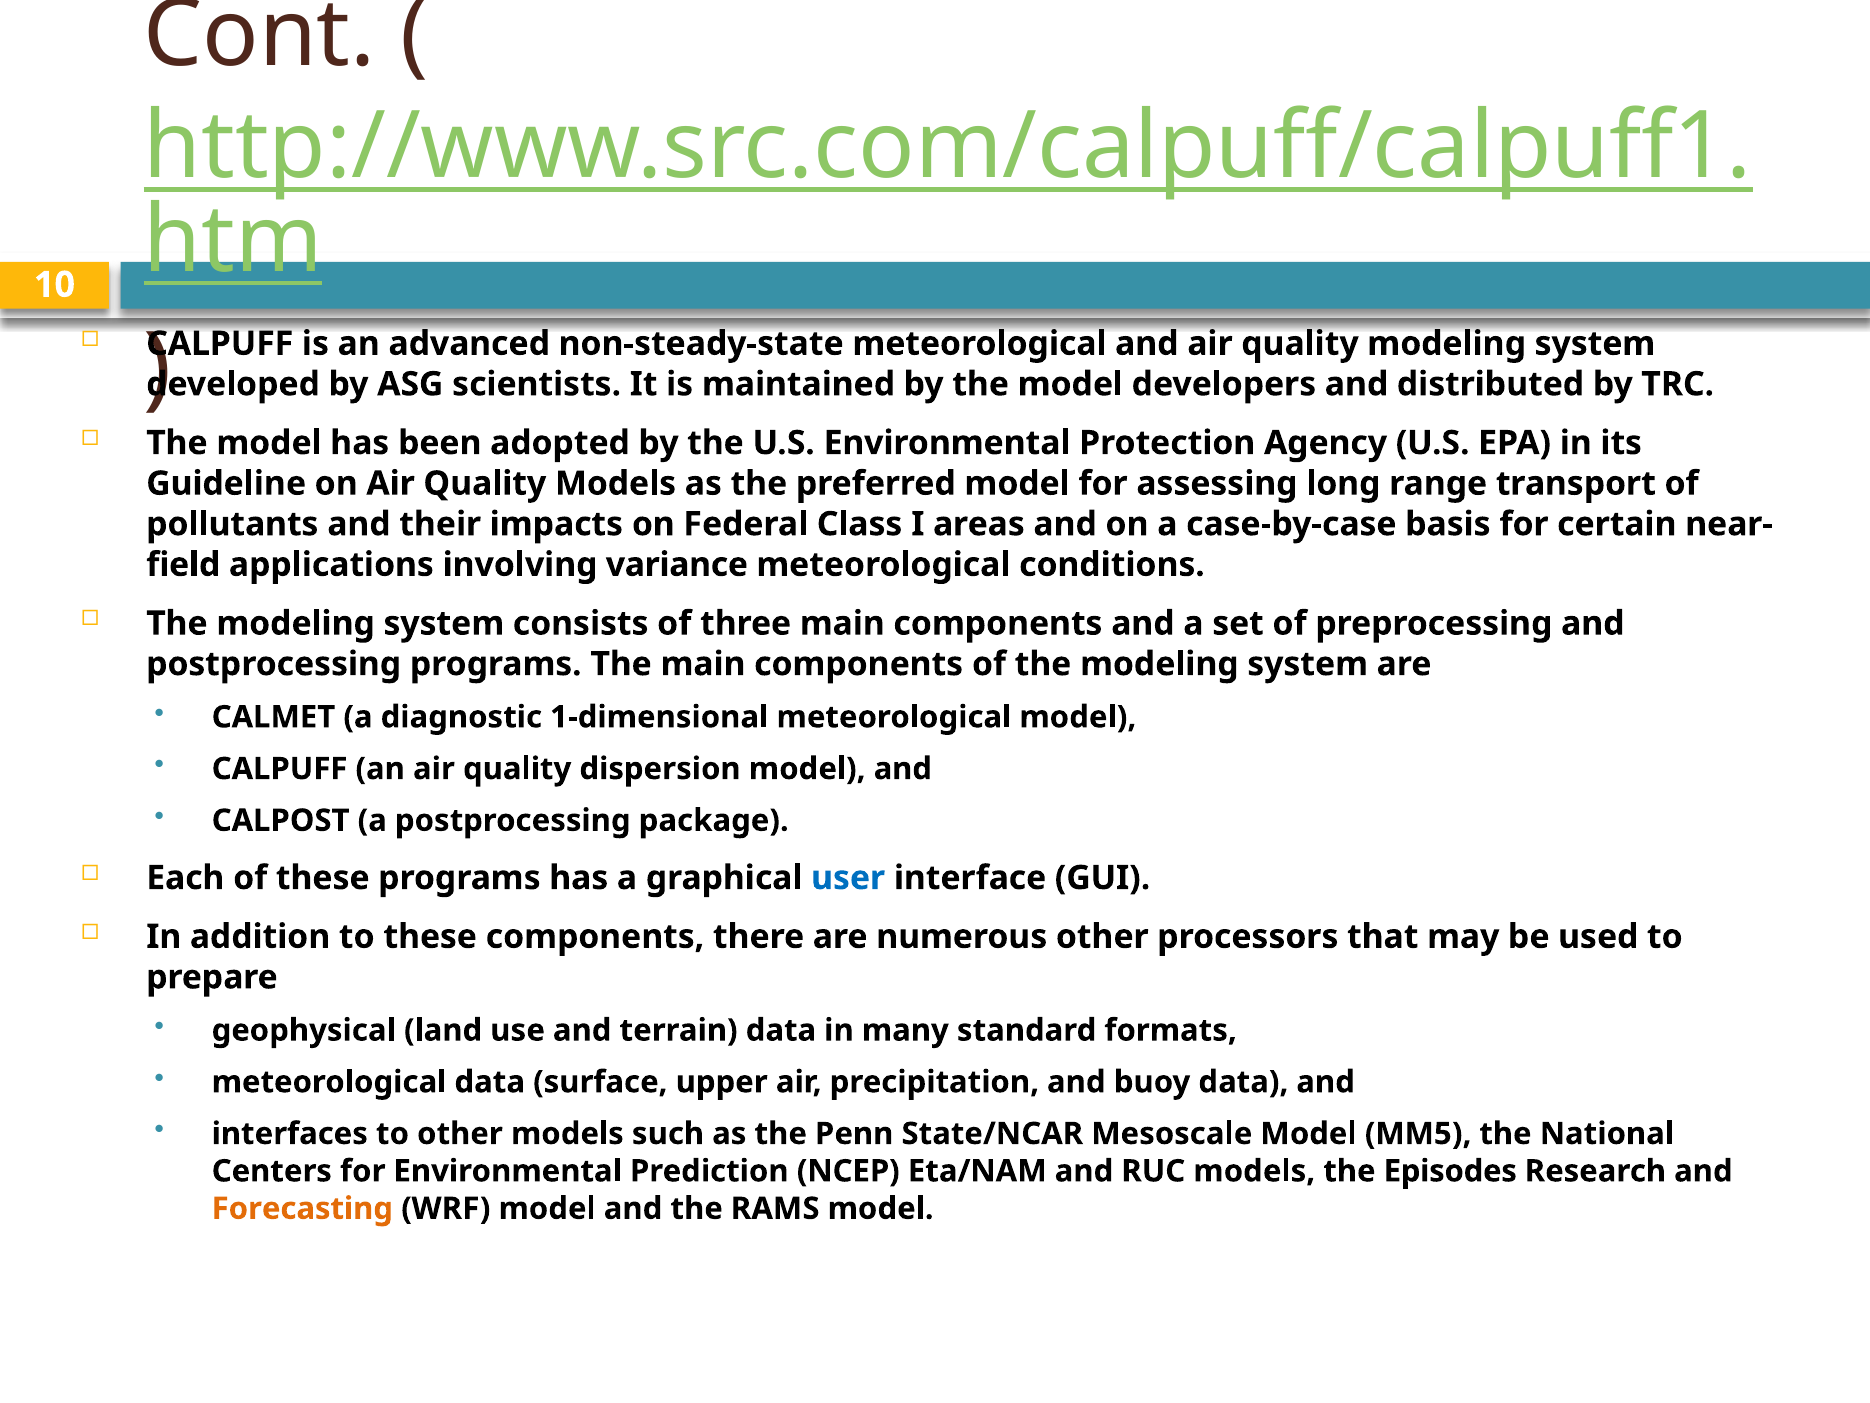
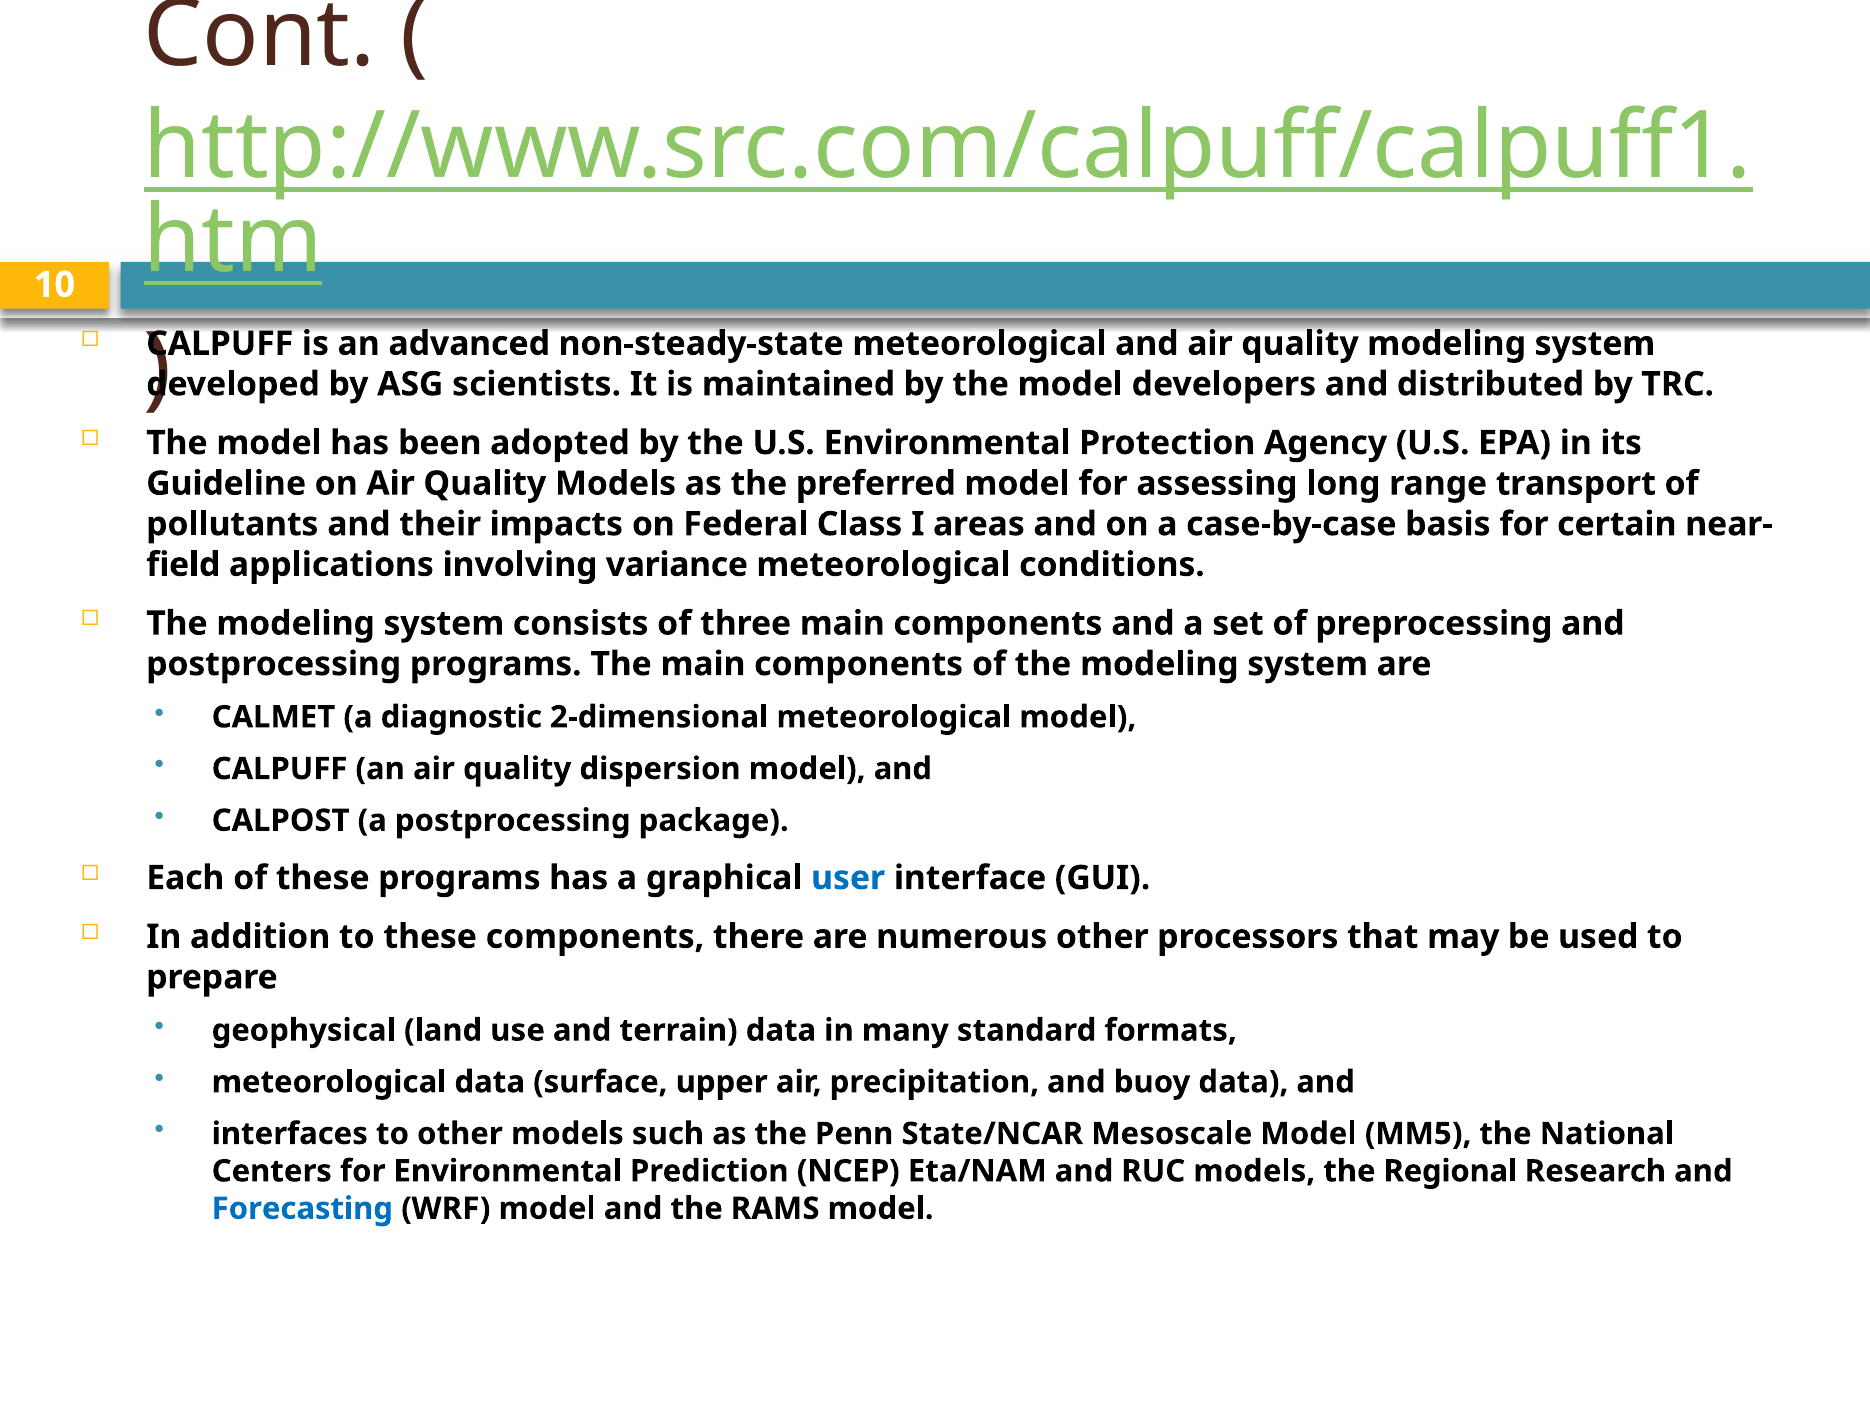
1-dimensional: 1-dimensional -> 2-dimensional
Episodes: Episodes -> Regional
Forecasting colour: orange -> blue
